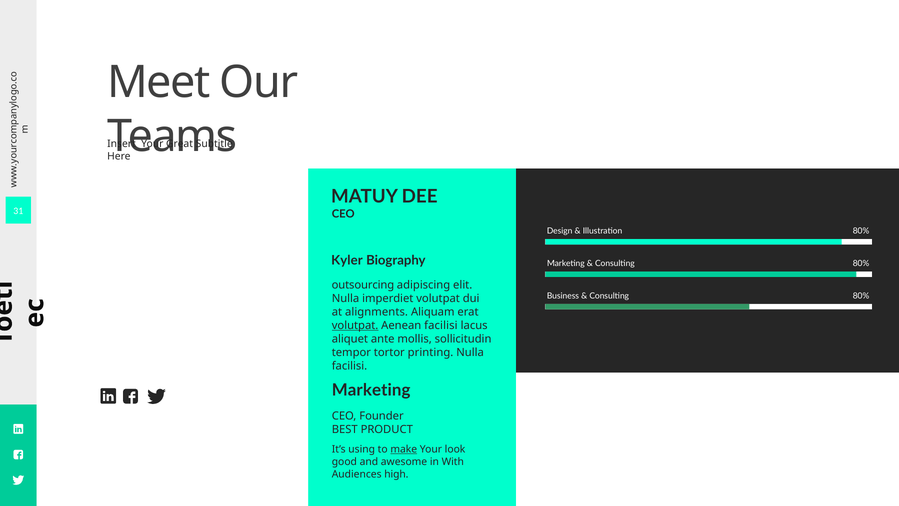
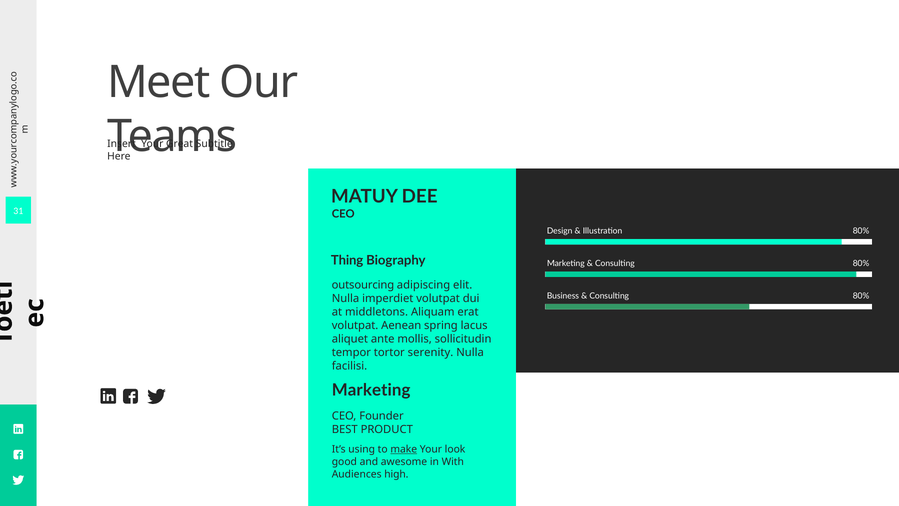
Kyler: Kyler -> Thing
alignments: alignments -> middletons
volutpat at (355, 325) underline: present -> none
Aenean facilisi: facilisi -> spring
printing: printing -> serenity
